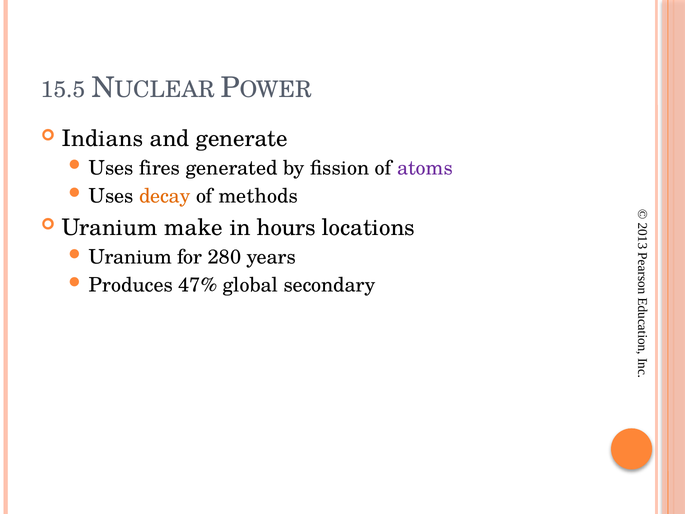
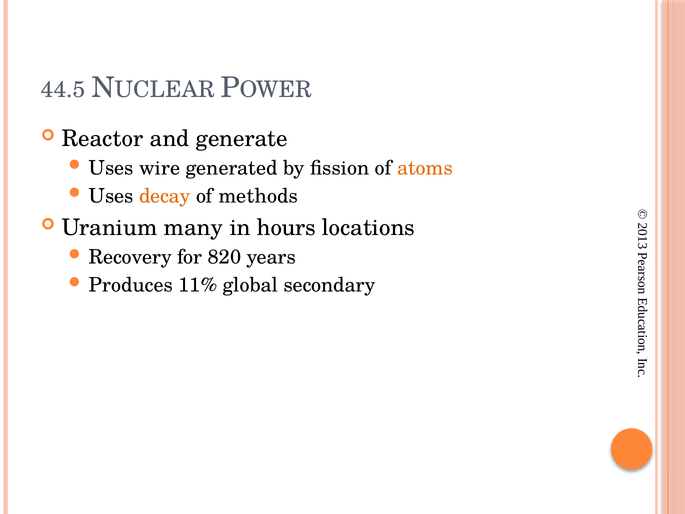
15.5: 15.5 -> 44.5
Indians: Indians -> Reactor
fires: fires -> wire
atoms colour: purple -> orange
make: make -> many
Uranium at (130, 257): Uranium -> Recovery
280: 280 -> 820
47%: 47% -> 11%
